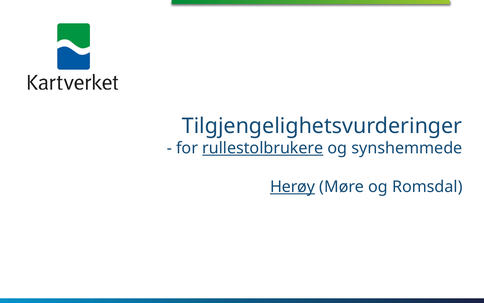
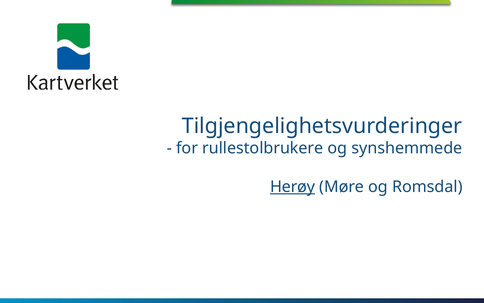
rullestolbrukere underline: present -> none
